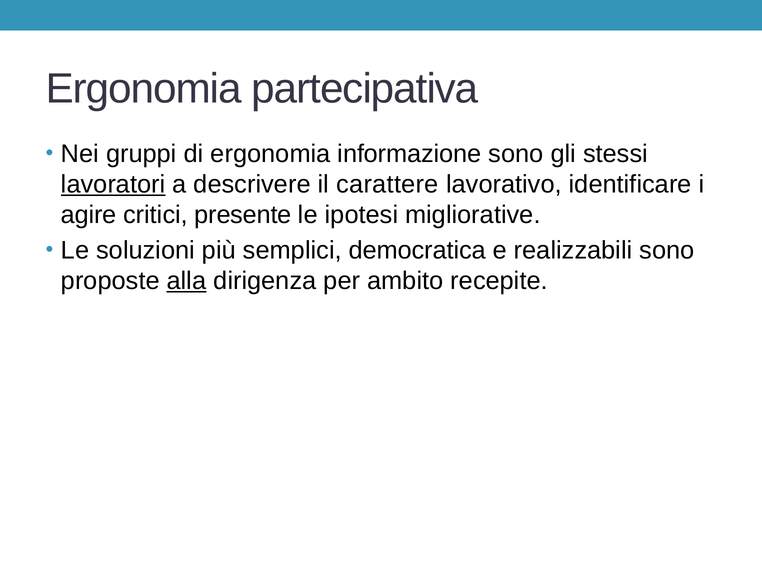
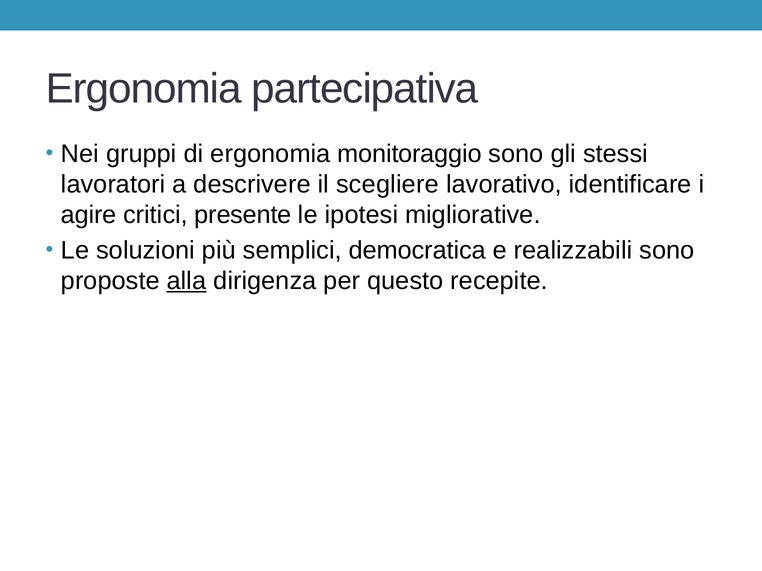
informazione: informazione -> monitoraggio
lavoratori underline: present -> none
carattere: carattere -> scegliere
ambito: ambito -> questo
